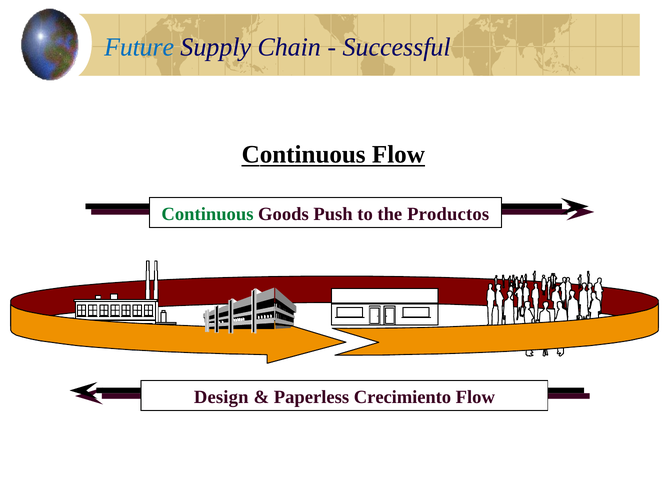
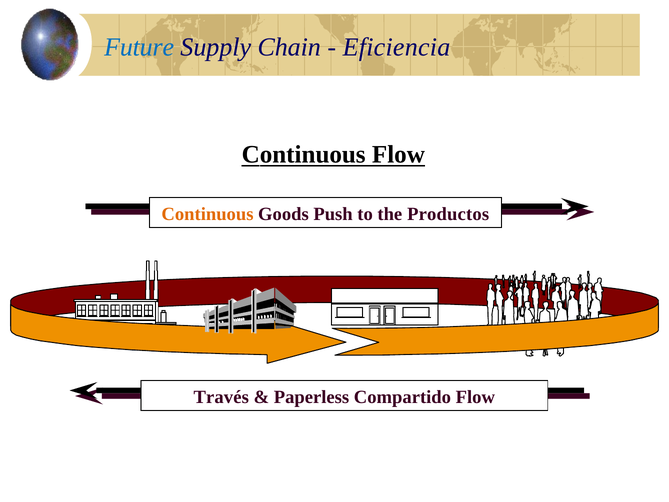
Successful: Successful -> Eficiencia
Continuous at (207, 214) colour: green -> orange
Design: Design -> Través
Crecimiento: Crecimiento -> Compartido
